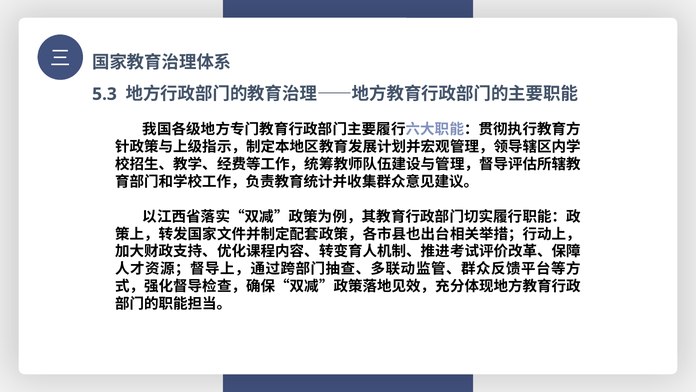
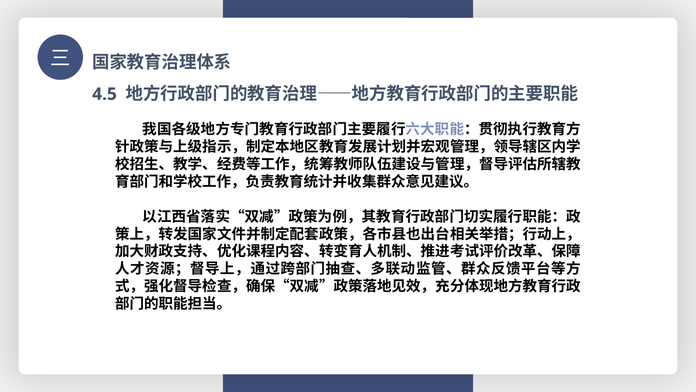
5.3: 5.3 -> 4.5
